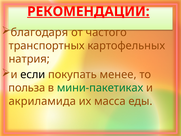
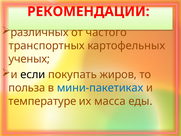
РЕКОМЕНДАЦИИ underline: present -> none
благодаря: благодаря -> различных
натрия: натрия -> ученых
менее: менее -> жиров
мини-пакетиках colour: green -> blue
акриламида: акриламида -> температуре
